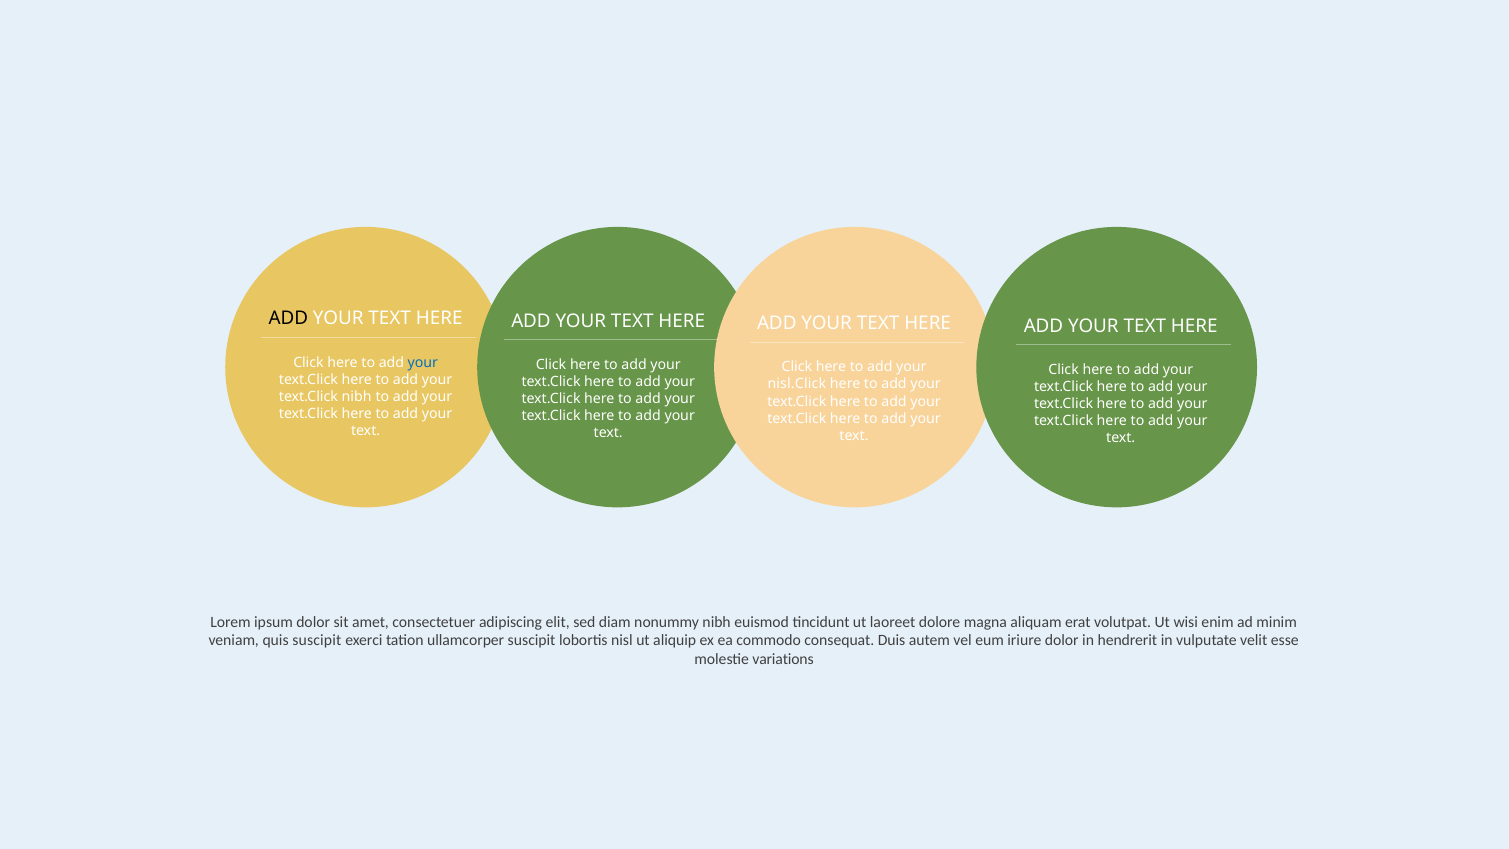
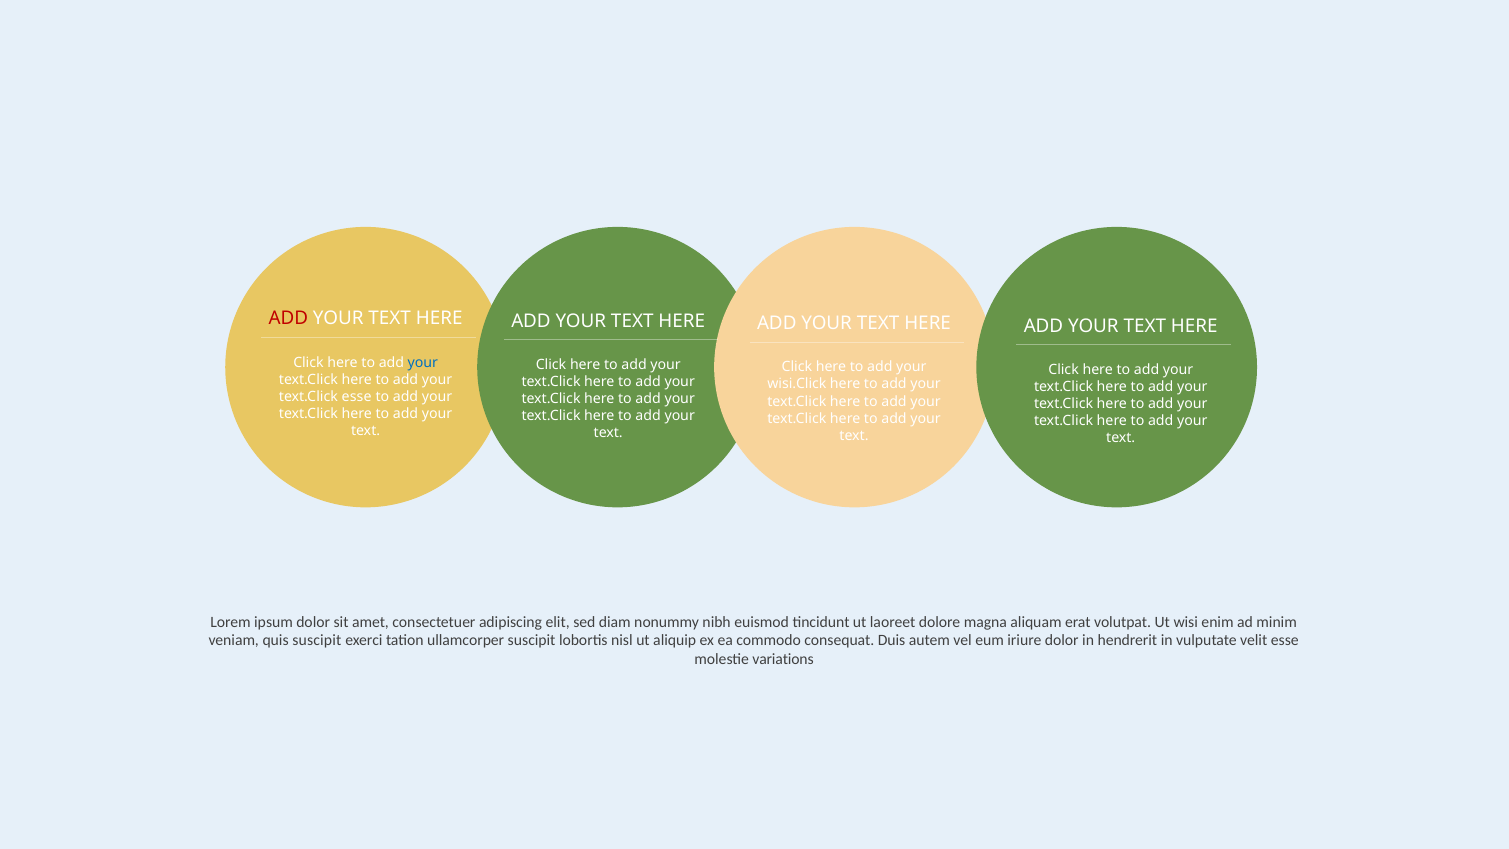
ADD at (288, 318) colour: black -> red
nisl.Click: nisl.Click -> wisi.Click
text.Click nibh: nibh -> esse
